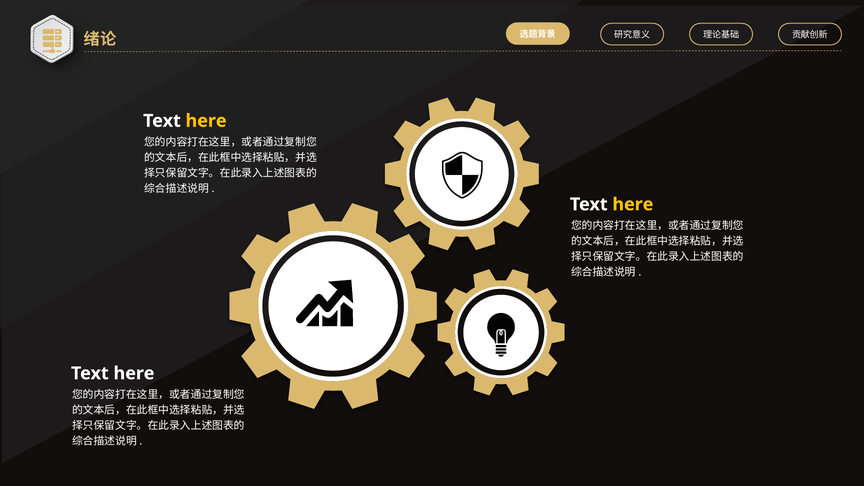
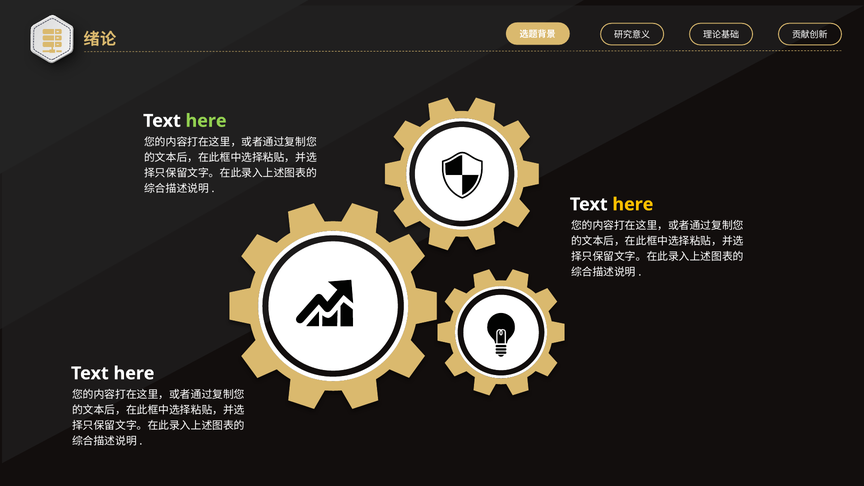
here at (206, 121) colour: yellow -> light green
